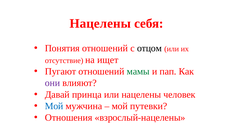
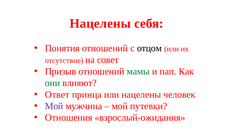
ищет: ищет -> совет
Пугают: Пугают -> Призыв
они colour: purple -> green
Давай: Давай -> Ответ
Мой at (54, 106) colour: blue -> purple
взрослый-нацелены: взрослый-нацелены -> взрослый-ожидания
